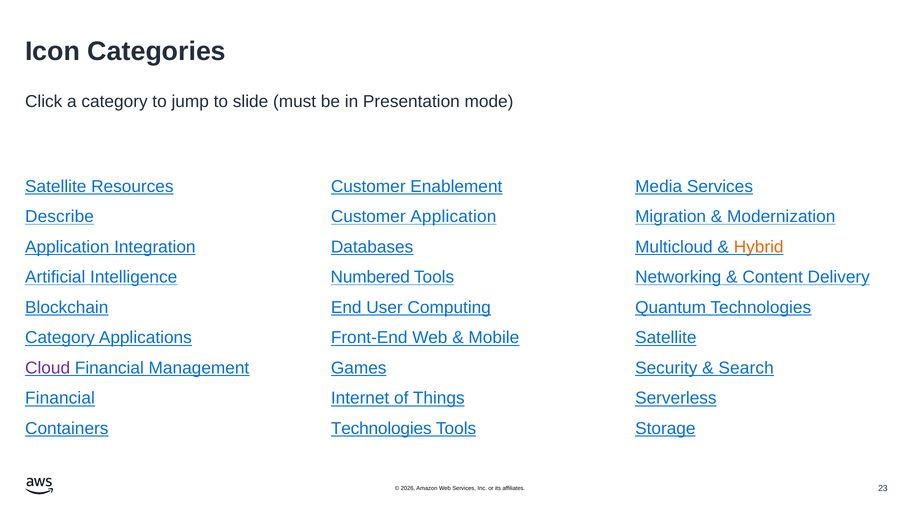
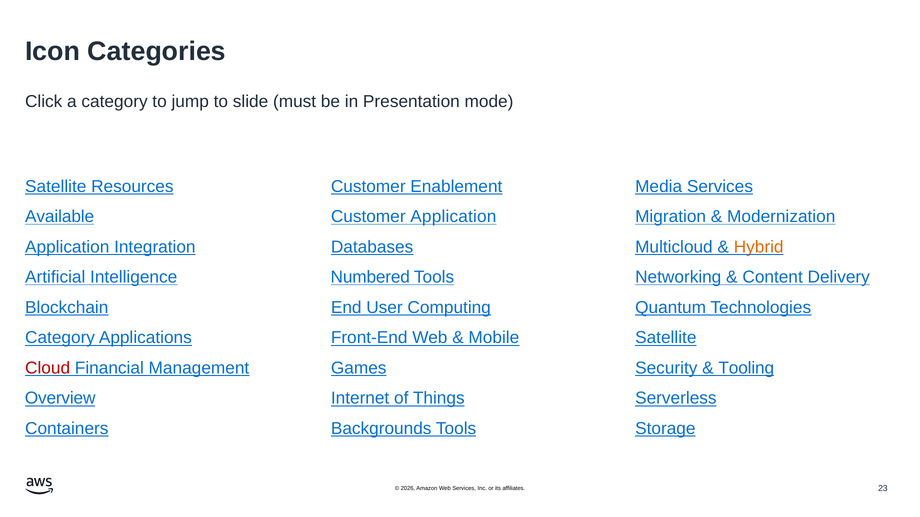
Describe: Describe -> Available
Cloud colour: purple -> red
Search: Search -> Tooling
Financial at (60, 399): Financial -> Overview
Technologies at (381, 429): Technologies -> Backgrounds
